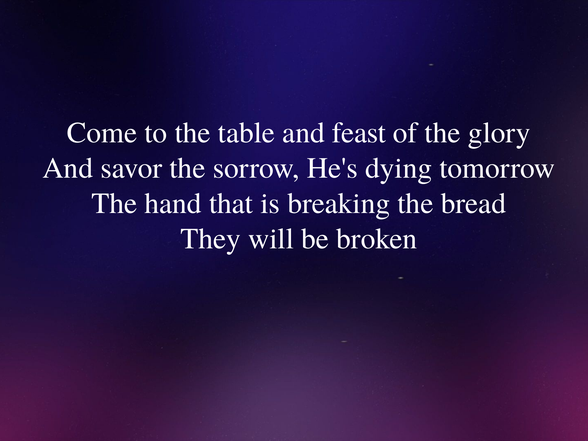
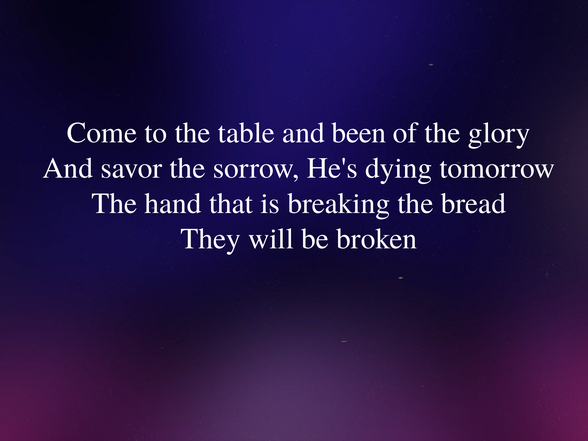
feast: feast -> been
